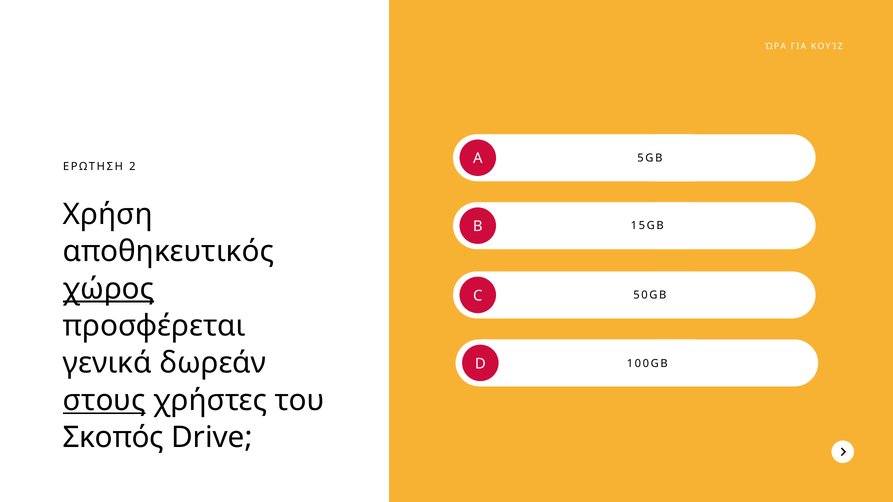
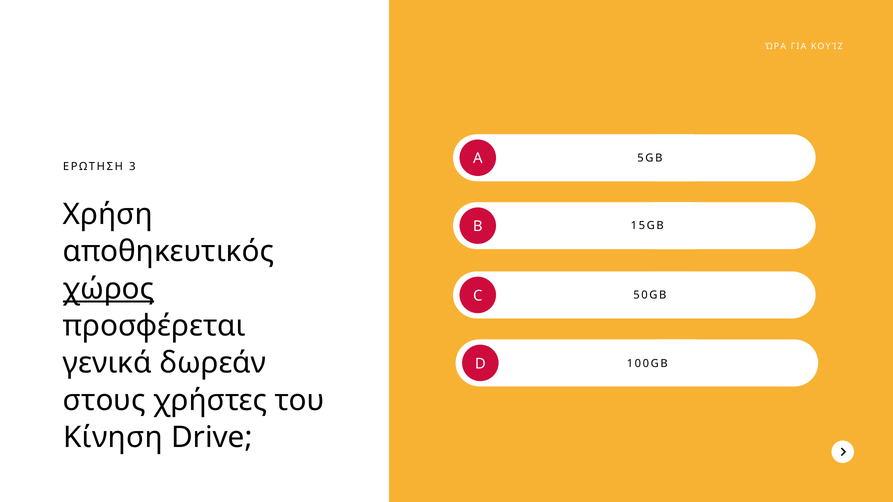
2: 2 -> 3
στους underline: present -> none
Σκοπός: Σκοπός -> Κίνηση
